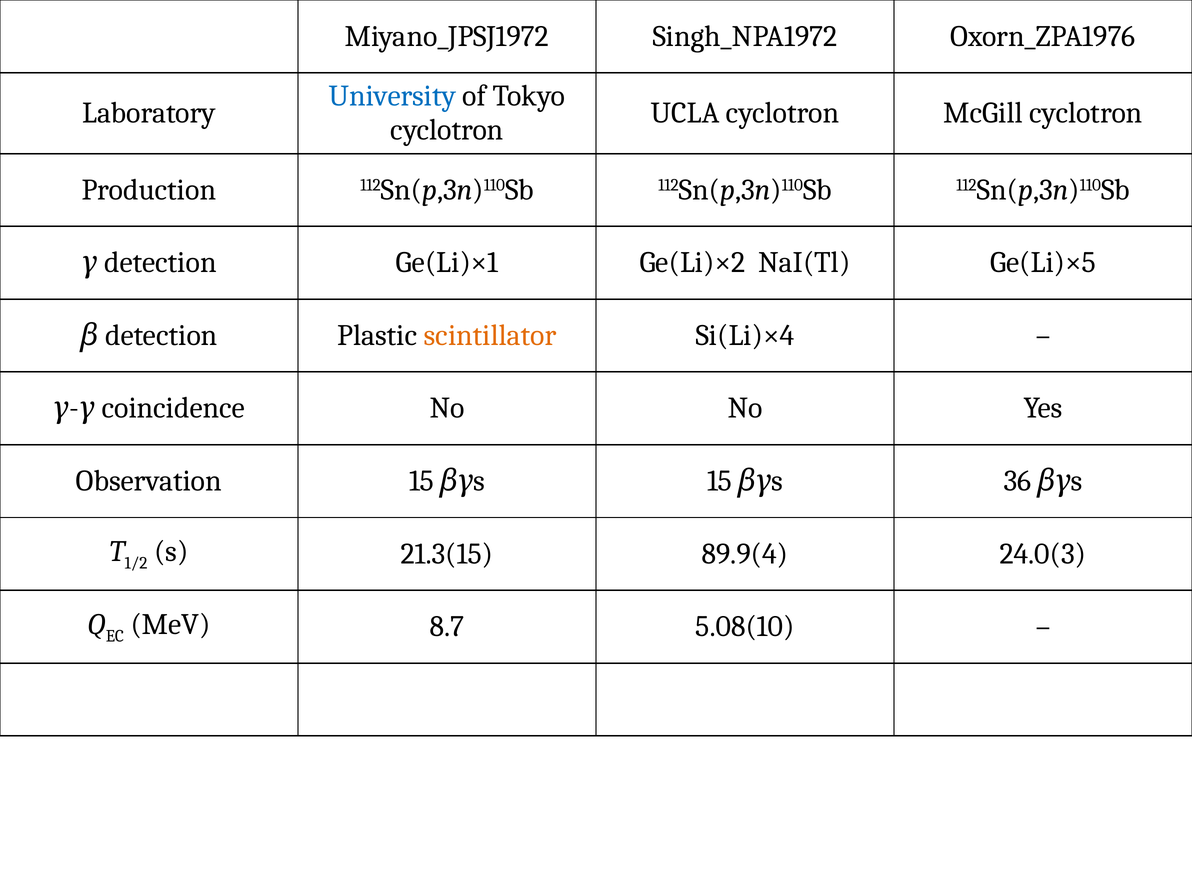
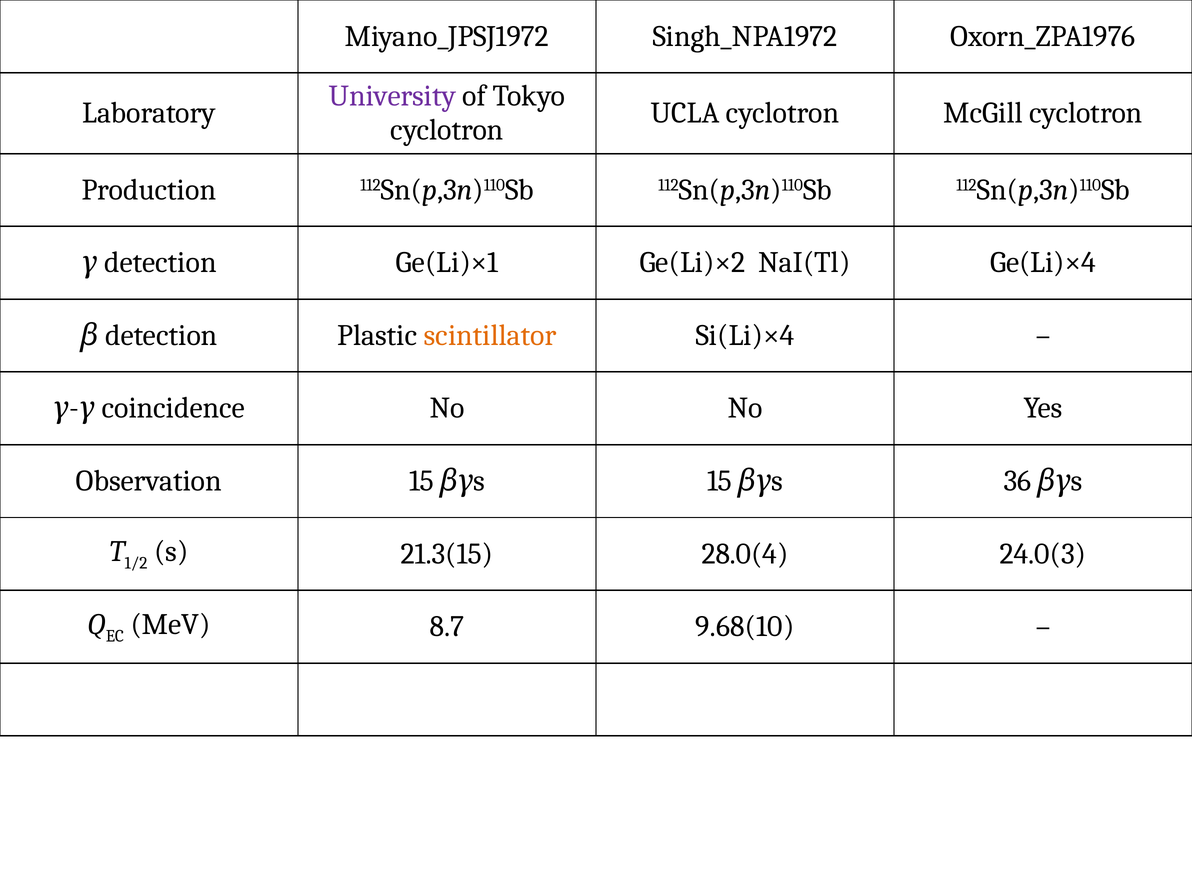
University colour: blue -> purple
Ge(Li)×5: Ge(Li)×5 -> Ge(Li)×4
89.9(4: 89.9(4 -> 28.0(4
5.08(10: 5.08(10 -> 9.68(10
